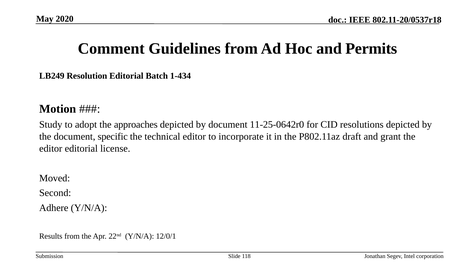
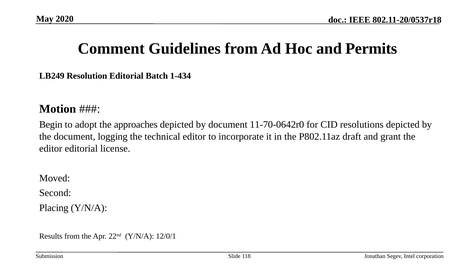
Study: Study -> Begin
11-25-0642r0: 11-25-0642r0 -> 11-70-0642r0
specific: specific -> logging
Adhere: Adhere -> Placing
